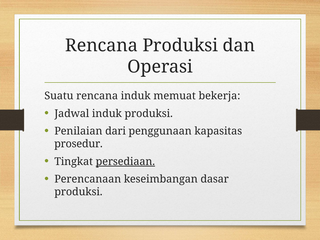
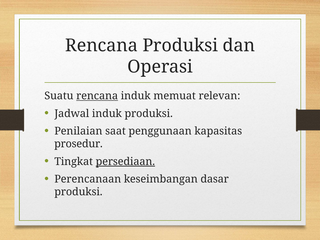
rencana at (97, 96) underline: none -> present
bekerja: bekerja -> relevan
dari: dari -> saat
